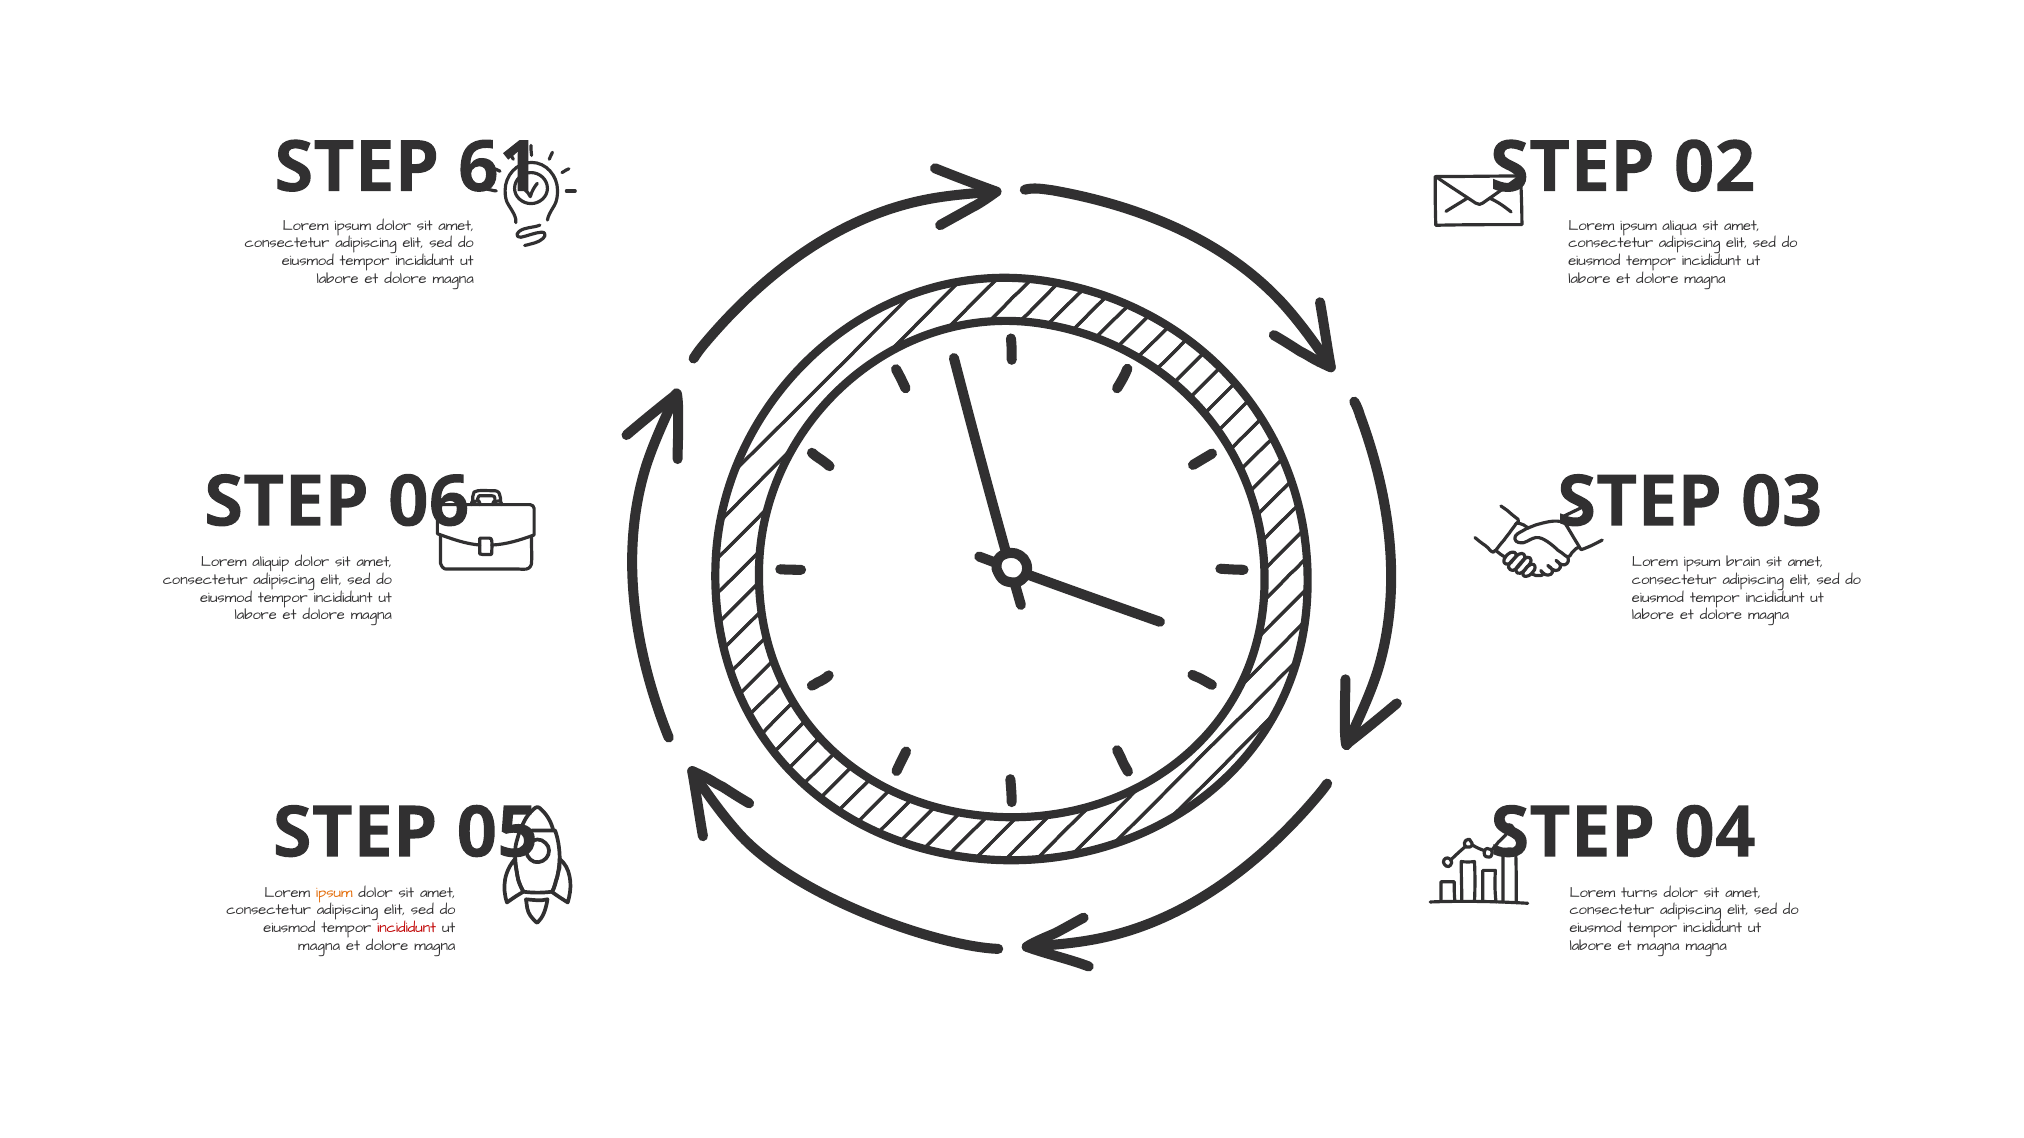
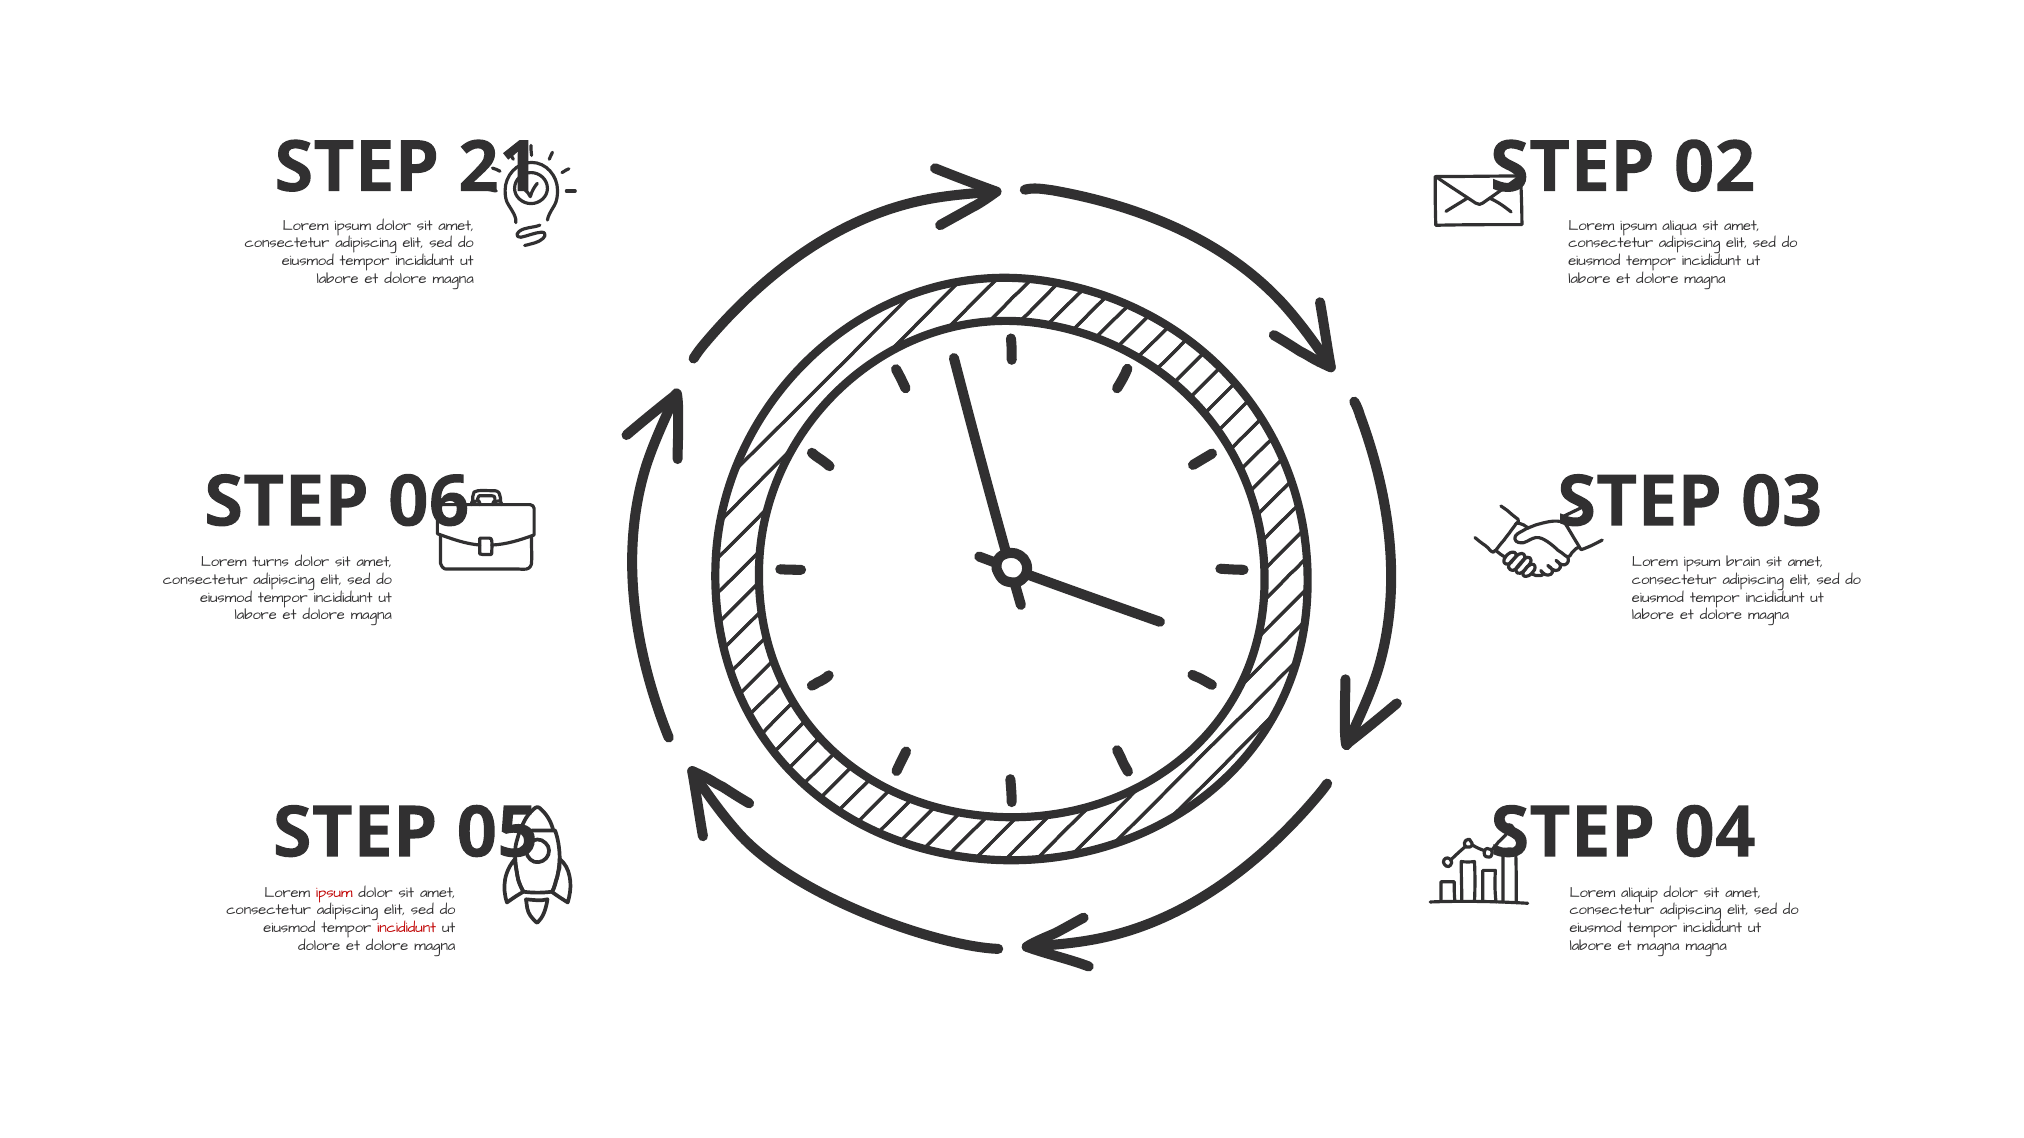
61: 61 -> 21
aliquip: aliquip -> turns
ipsum at (334, 893) colour: orange -> red
turns: turns -> aliquip
magna at (319, 946): magna -> dolore
